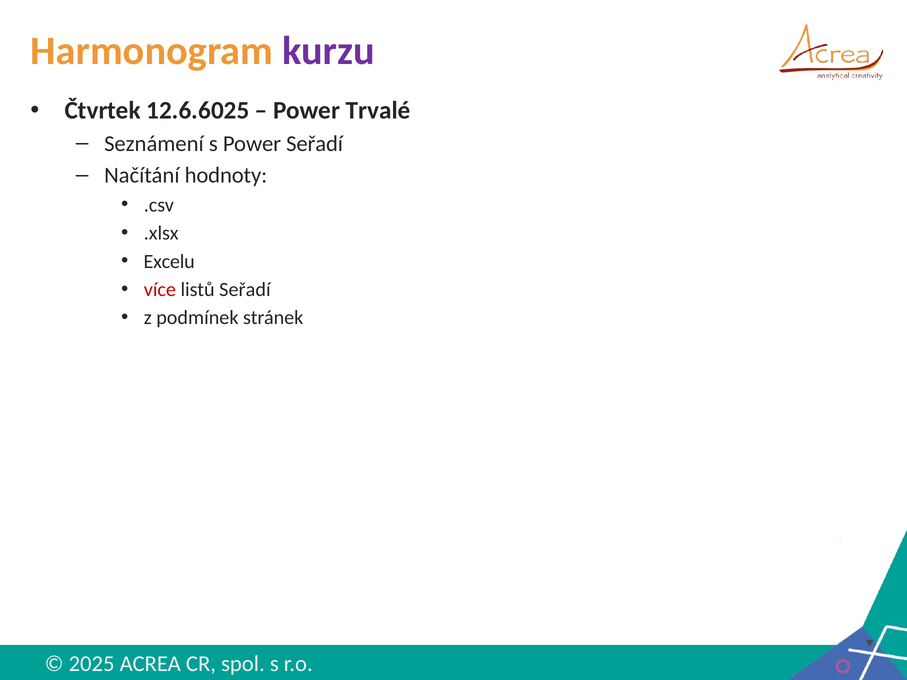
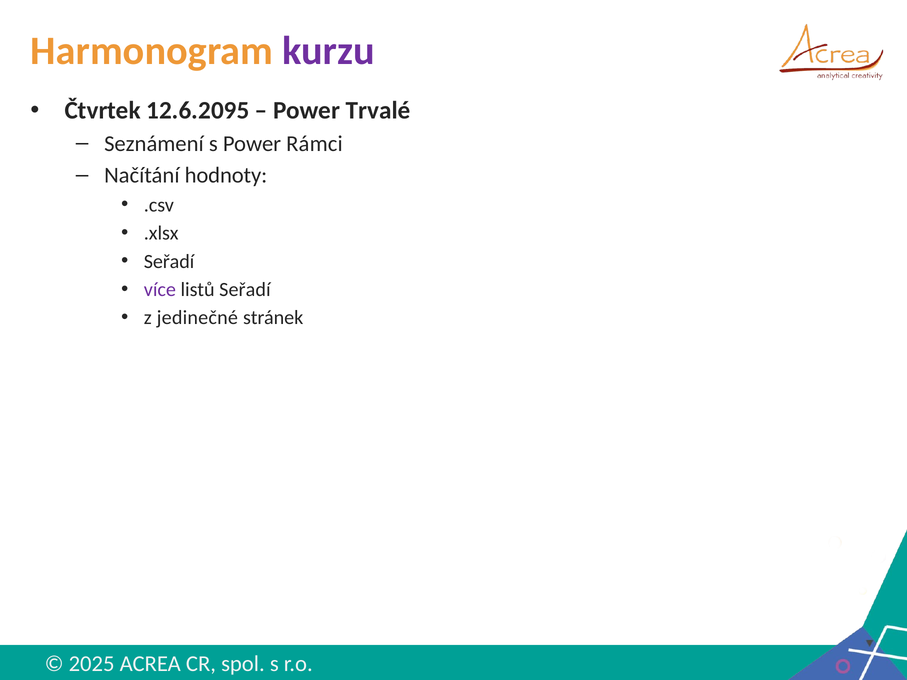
12.6.6025: 12.6.6025 -> 12.6.2095
Power Seřadí: Seřadí -> Rámci
Excelu at (169, 261): Excelu -> Seřadí
více colour: red -> purple
podmínek: podmínek -> jedinečné
